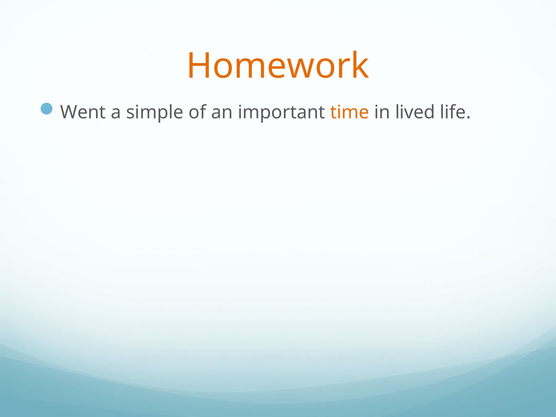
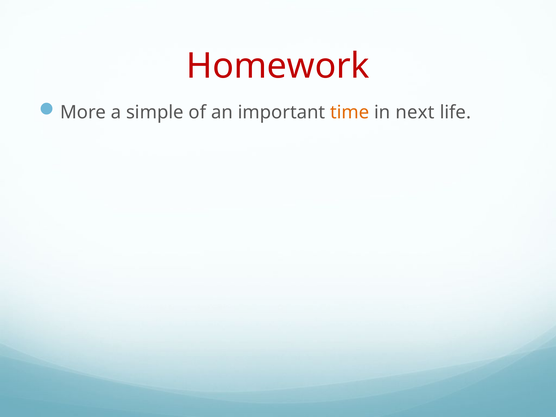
Homework colour: orange -> red
Went: Went -> More
lived: lived -> next
